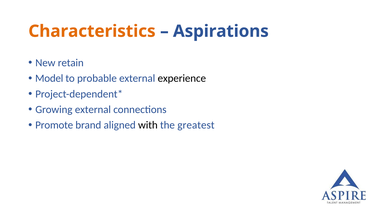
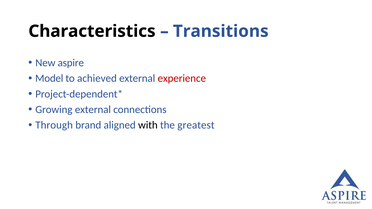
Characteristics colour: orange -> black
Aspirations: Aspirations -> Transitions
retain: retain -> aspire
probable: probable -> achieved
experience colour: black -> red
Promote: Promote -> Through
